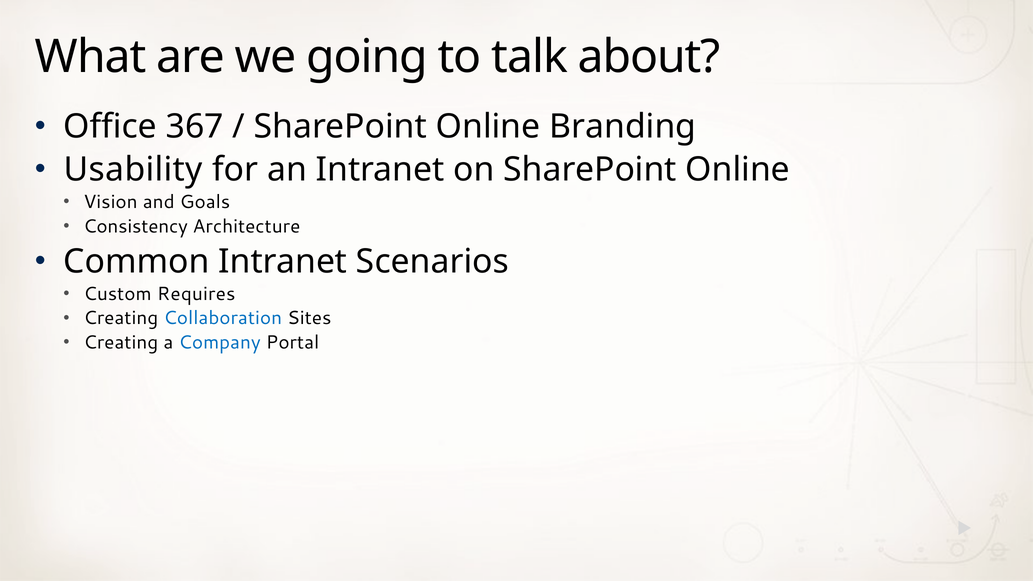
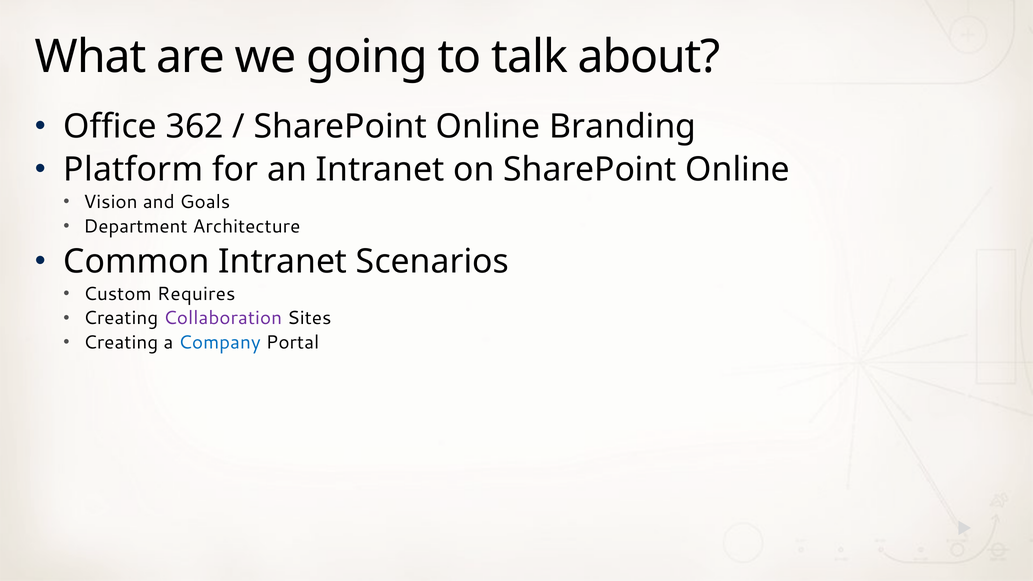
367: 367 -> 362
Usability: Usability -> Platform
Consistency: Consistency -> Department
Collaboration colour: blue -> purple
